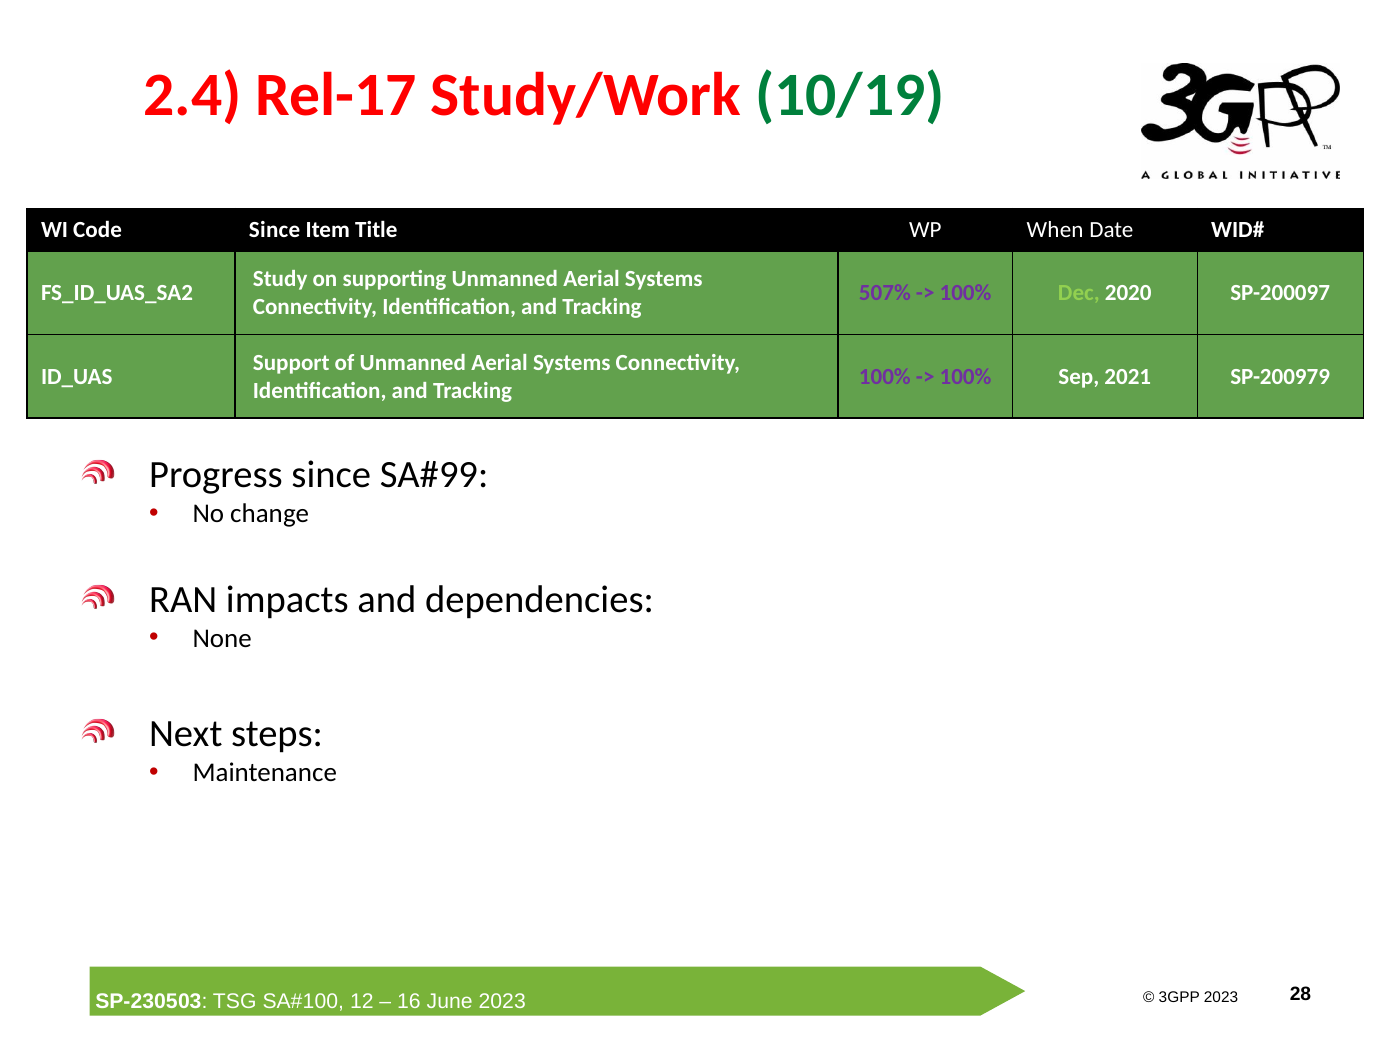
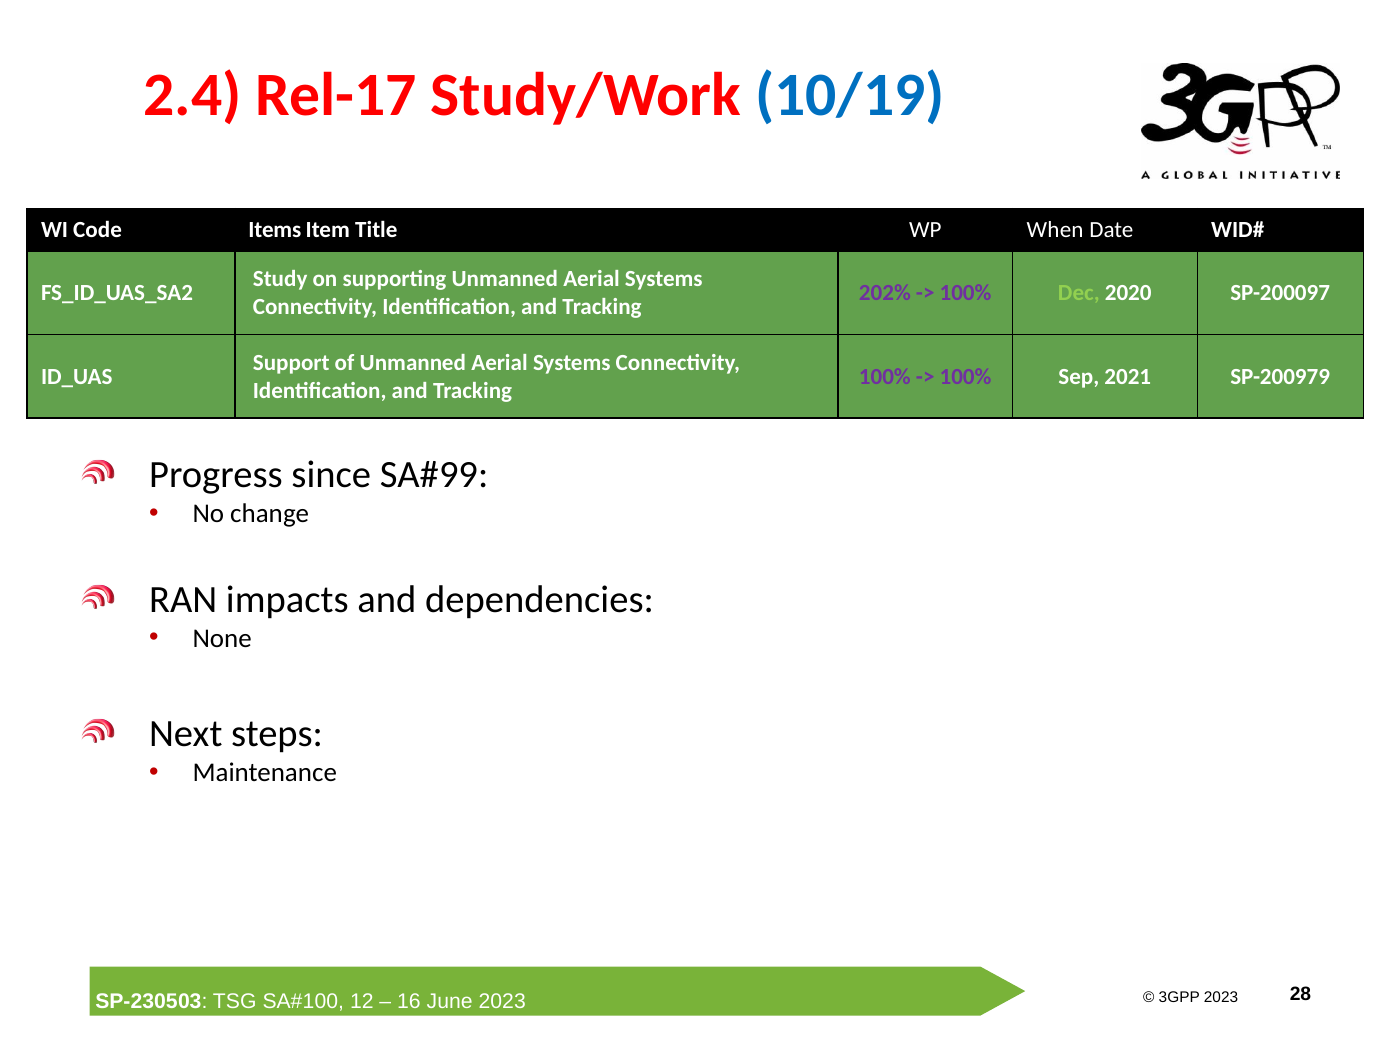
10/19 colour: green -> blue
Code Since: Since -> Items
507%: 507% -> 202%
